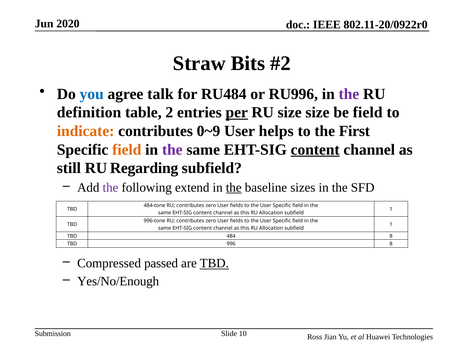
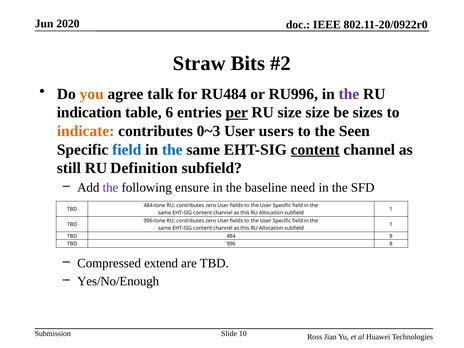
you colour: blue -> orange
definition: definition -> indication
2: 2 -> 6
be field: field -> sizes
0~9: 0~9 -> 0~3
helps: helps -> users
First: First -> Seen
field at (127, 150) colour: orange -> blue
the at (172, 150) colour: purple -> blue
Regarding: Regarding -> Definition
extend: extend -> ensure
the at (234, 188) underline: present -> none
sizes: sizes -> need
passed: passed -> extend
TBD at (214, 263) underline: present -> none
